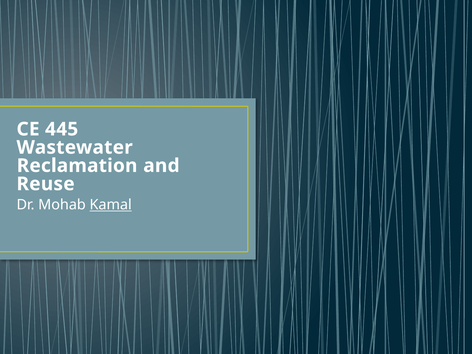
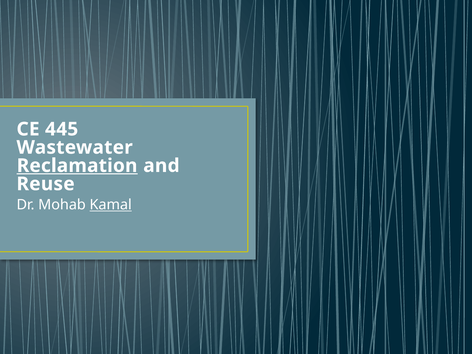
Reclamation underline: none -> present
